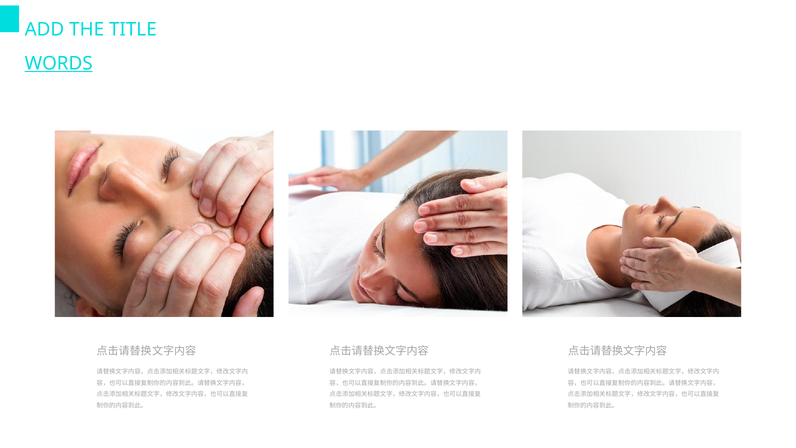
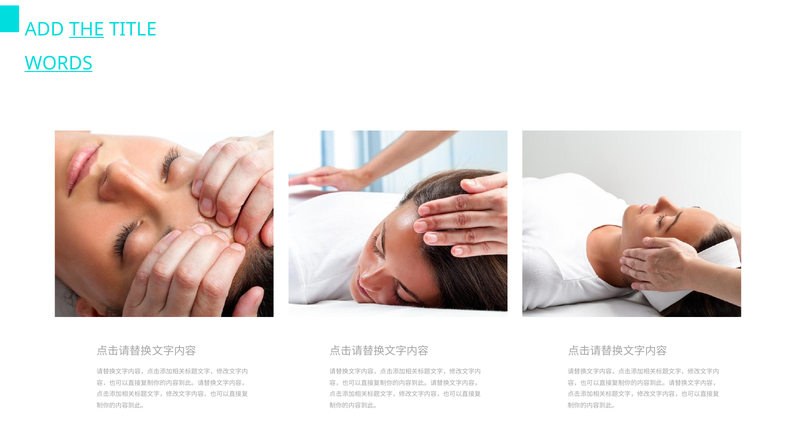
THE underline: none -> present
